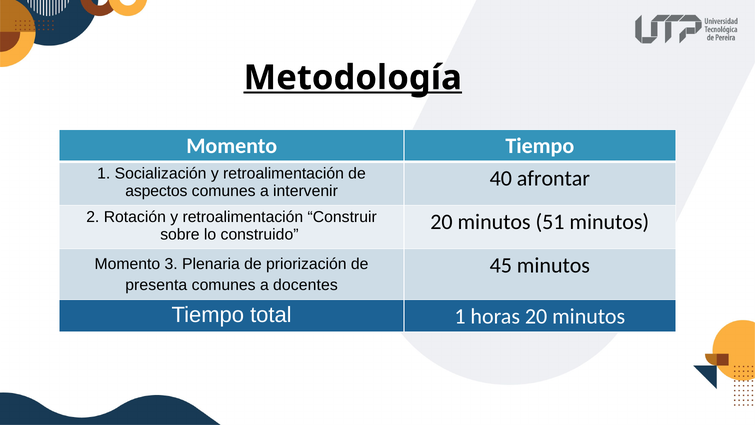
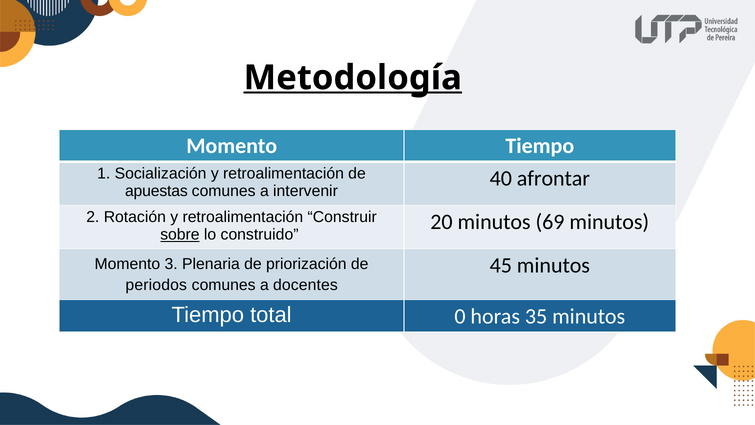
aspectos: aspectos -> apuestas
51: 51 -> 69
sobre underline: none -> present
presenta: presenta -> periodos
total 1: 1 -> 0
horas 20: 20 -> 35
